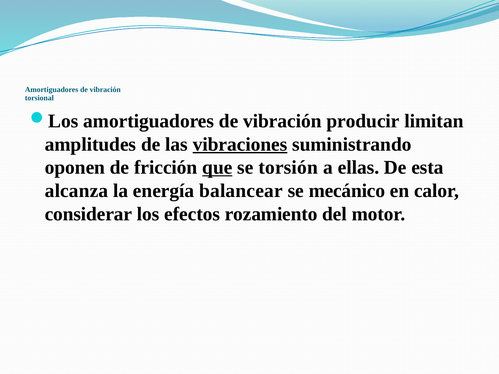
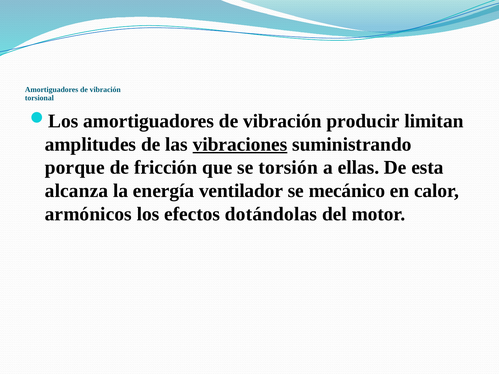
oponen: oponen -> porque
que underline: present -> none
balancear: balancear -> ventilador
considerar: considerar -> armónicos
rozamiento: rozamiento -> dotándolas
